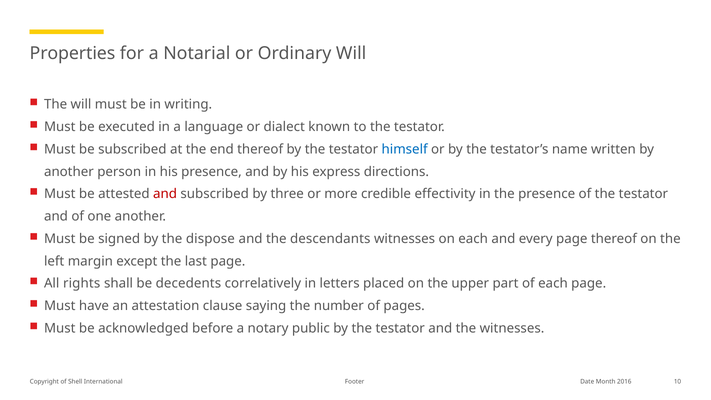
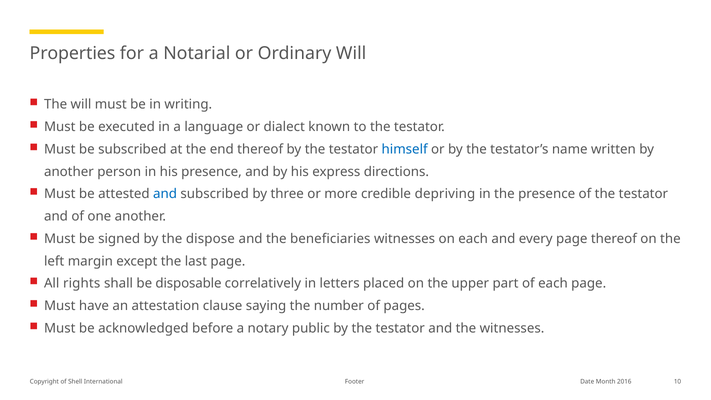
and at (165, 194) colour: red -> blue
effectivity: effectivity -> depriving
descendants: descendants -> beneficiaries
decedents: decedents -> disposable
